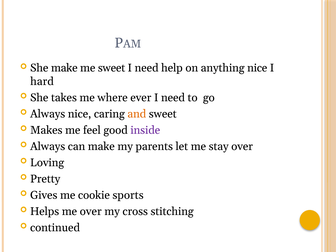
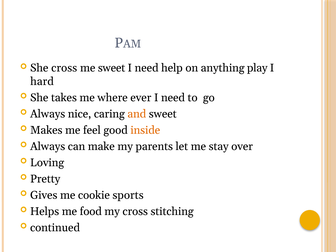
She make: make -> cross
anything nice: nice -> play
inside colour: purple -> orange
me over: over -> food
